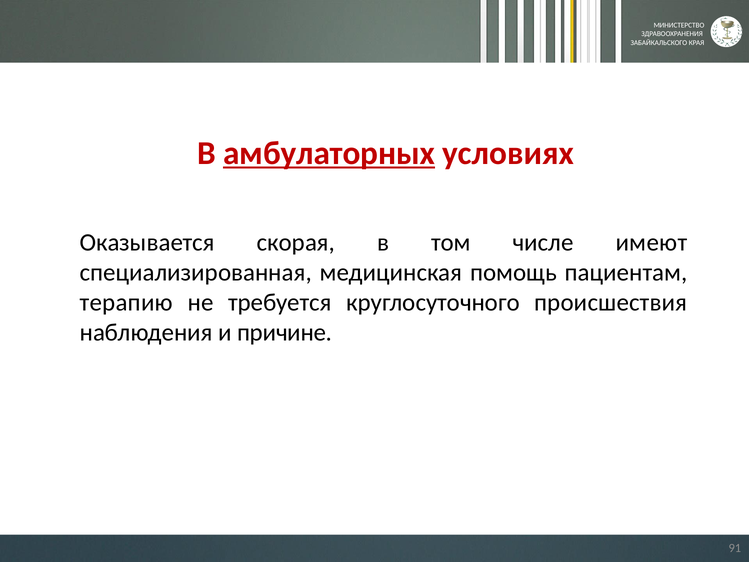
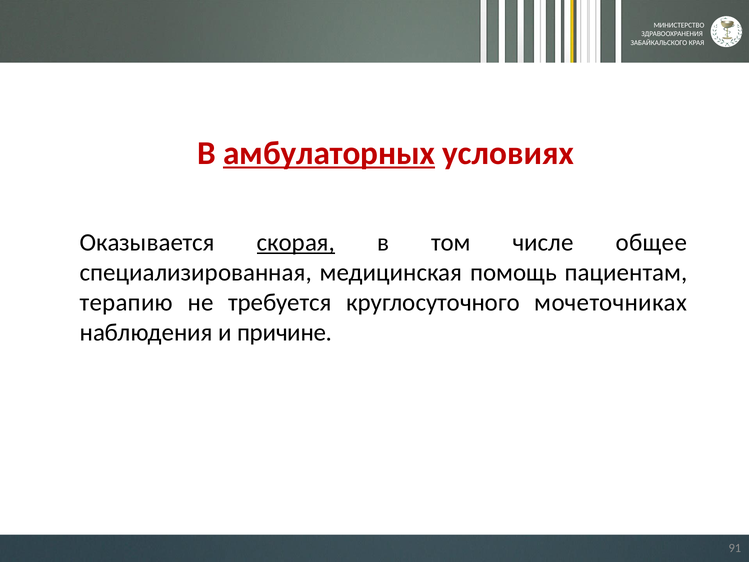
скорая underline: none -> present
имеют: имеют -> общее
происшествия: происшествия -> мочеточниках
